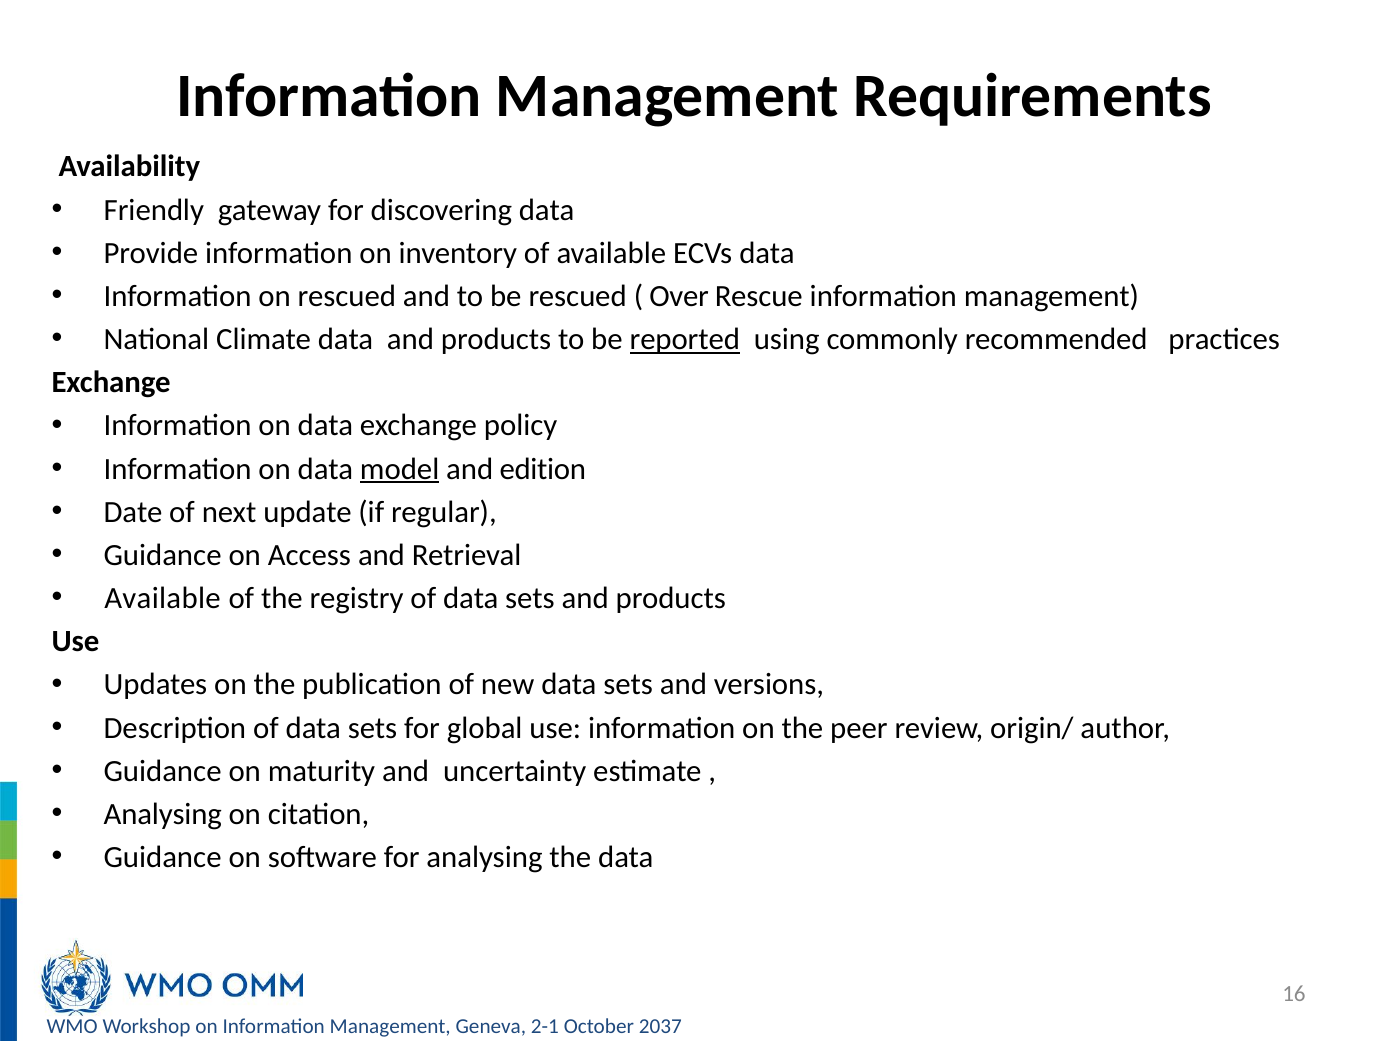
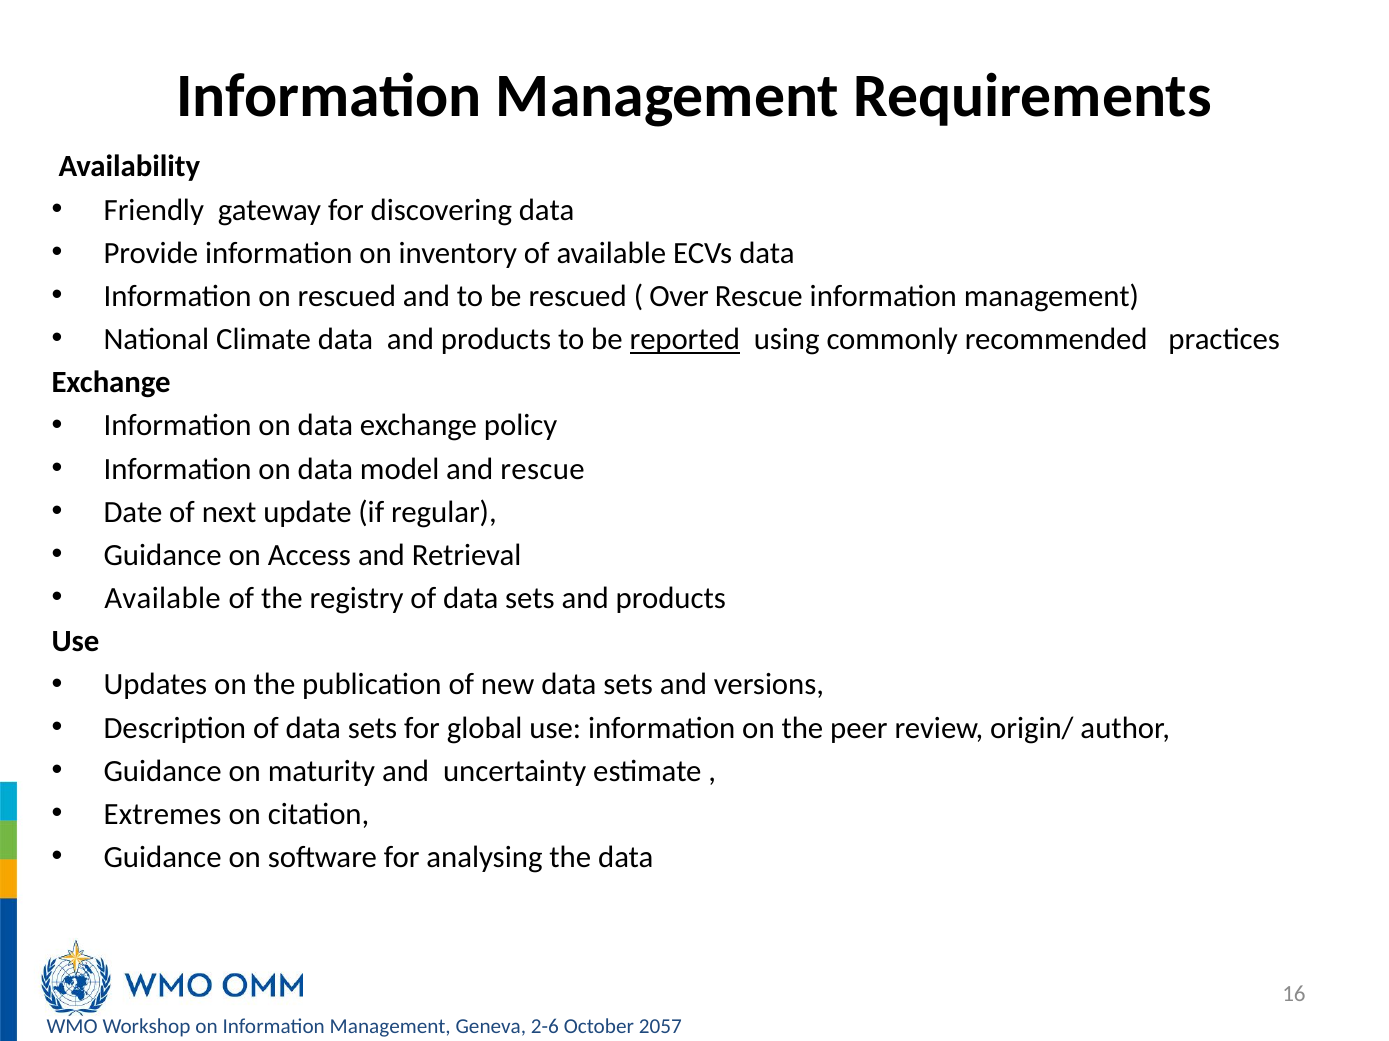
model underline: present -> none
and edition: edition -> rescue
Analysing at (163, 815): Analysing -> Extremes
2-1: 2-1 -> 2-6
2037: 2037 -> 2057
